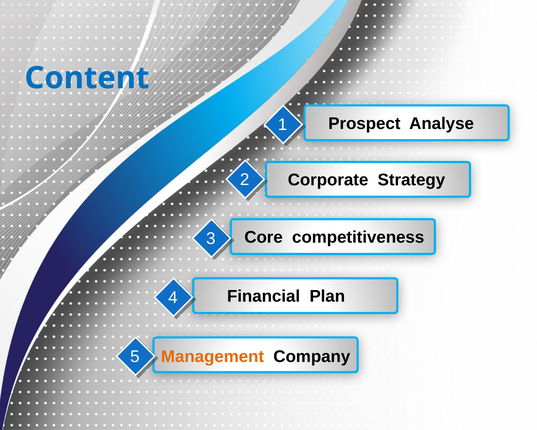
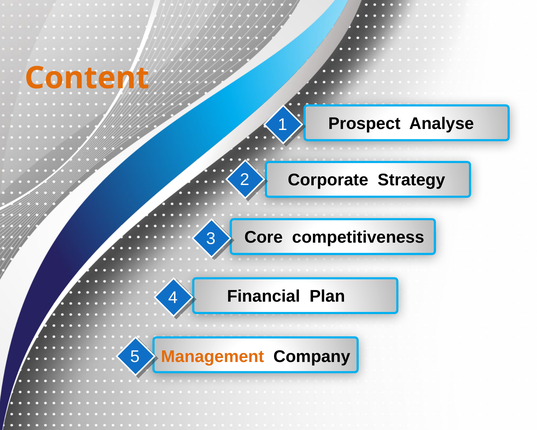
Content colour: blue -> orange
